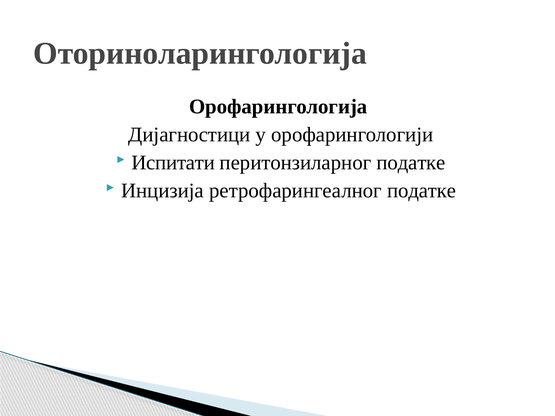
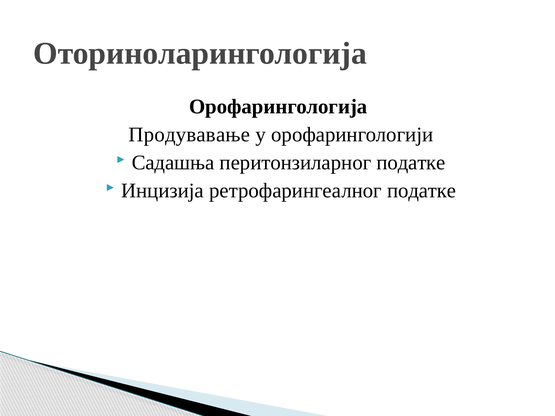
Дијагностици: Дијагностици -> Продувавање
Испитати: Испитати -> Садашња
